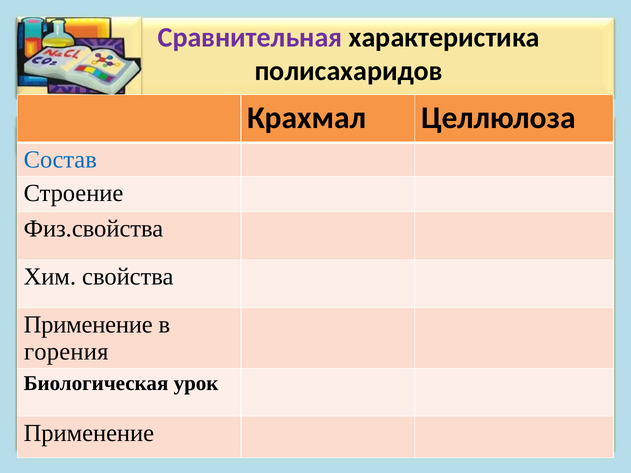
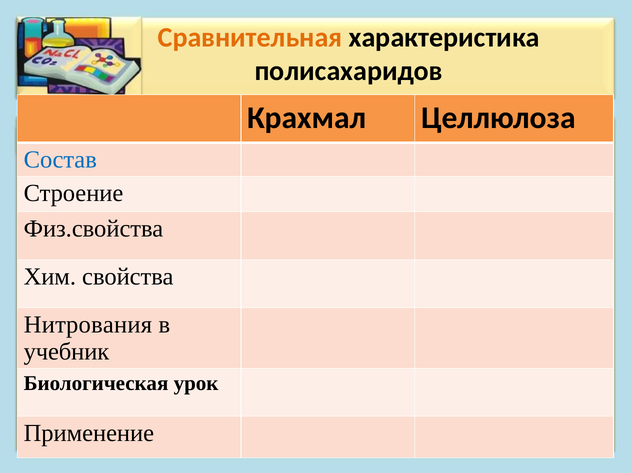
Сравнительная colour: purple -> orange
Применение at (88, 325): Применение -> Нитрования
горения: горения -> учебник
